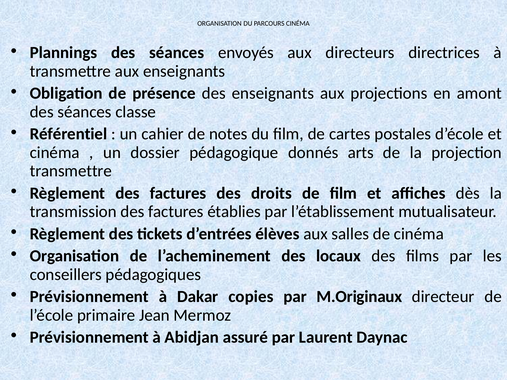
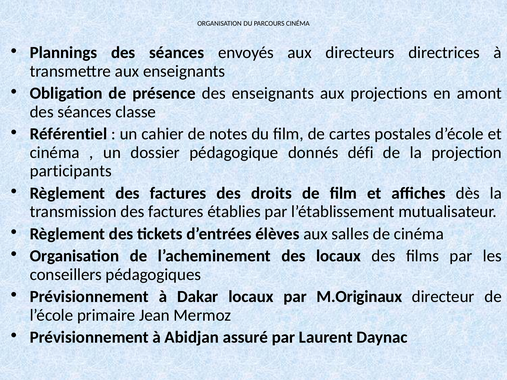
arts: arts -> défi
transmettre at (71, 171): transmettre -> participants
Dakar copies: copies -> locaux
